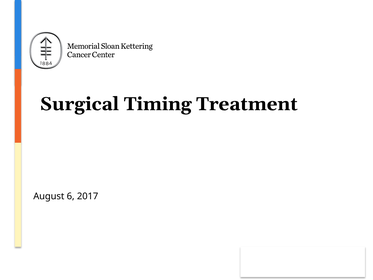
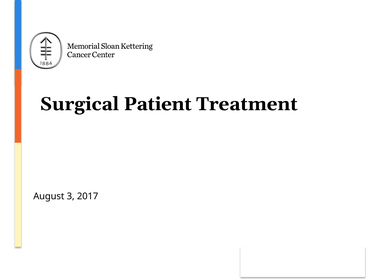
Timing: Timing -> Patient
6: 6 -> 3
